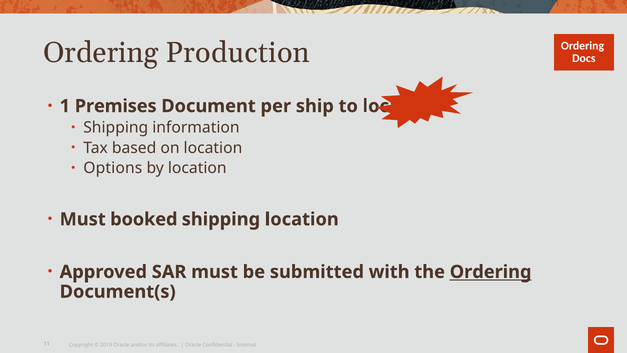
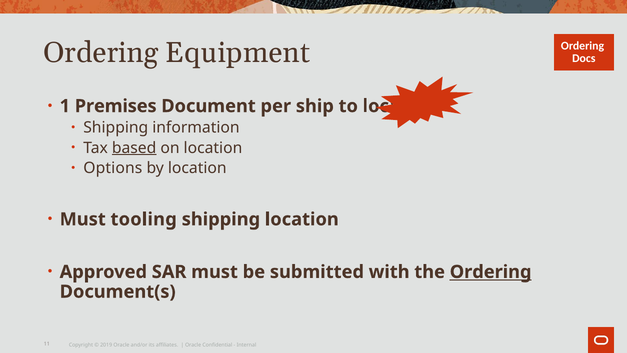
Production: Production -> Equipment
based underline: none -> present
booked: booked -> tooling
